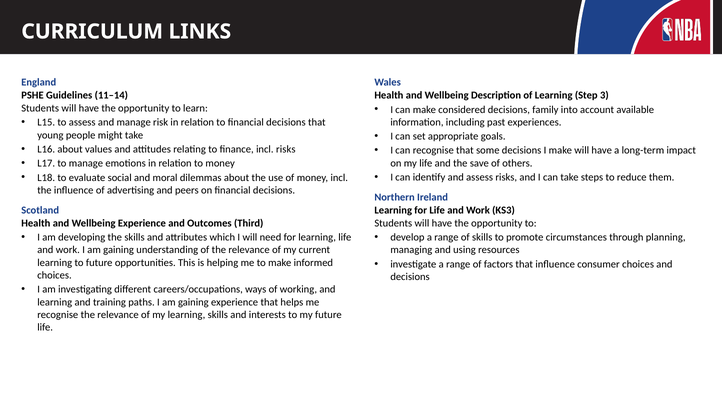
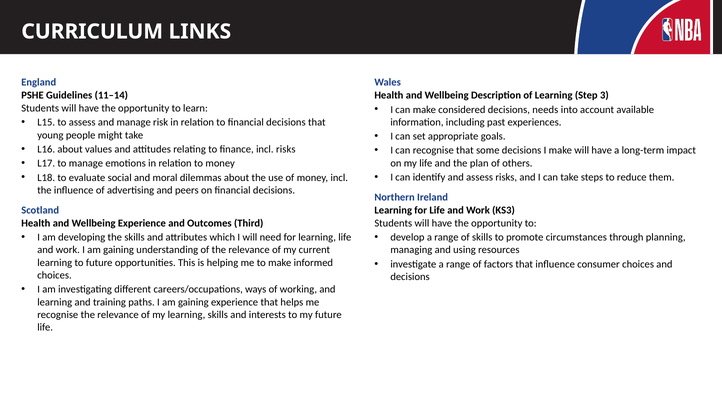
family: family -> needs
save: save -> plan
